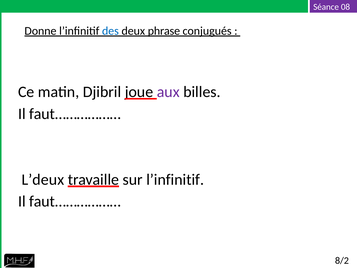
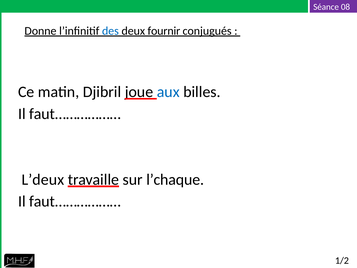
phrase: phrase -> fournir
aux colour: purple -> blue
sur l’infinitif: l’infinitif -> l’chaque
8/2: 8/2 -> 1/2
